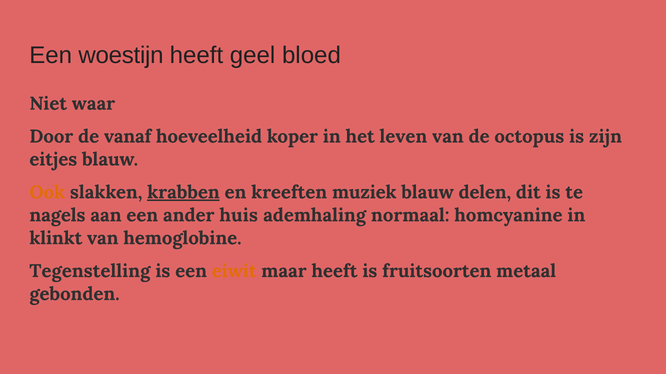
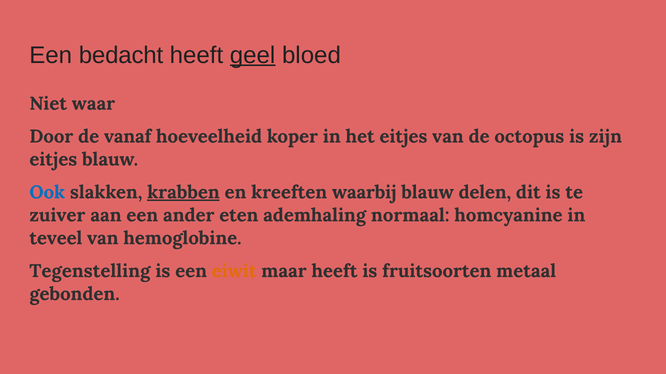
woestijn: woestijn -> bedacht
geel underline: none -> present
het leven: leven -> eitjes
Ook colour: orange -> blue
muziek: muziek -> waarbij
nagels: nagels -> zuiver
huis: huis -> eten
klinkt: klinkt -> teveel
